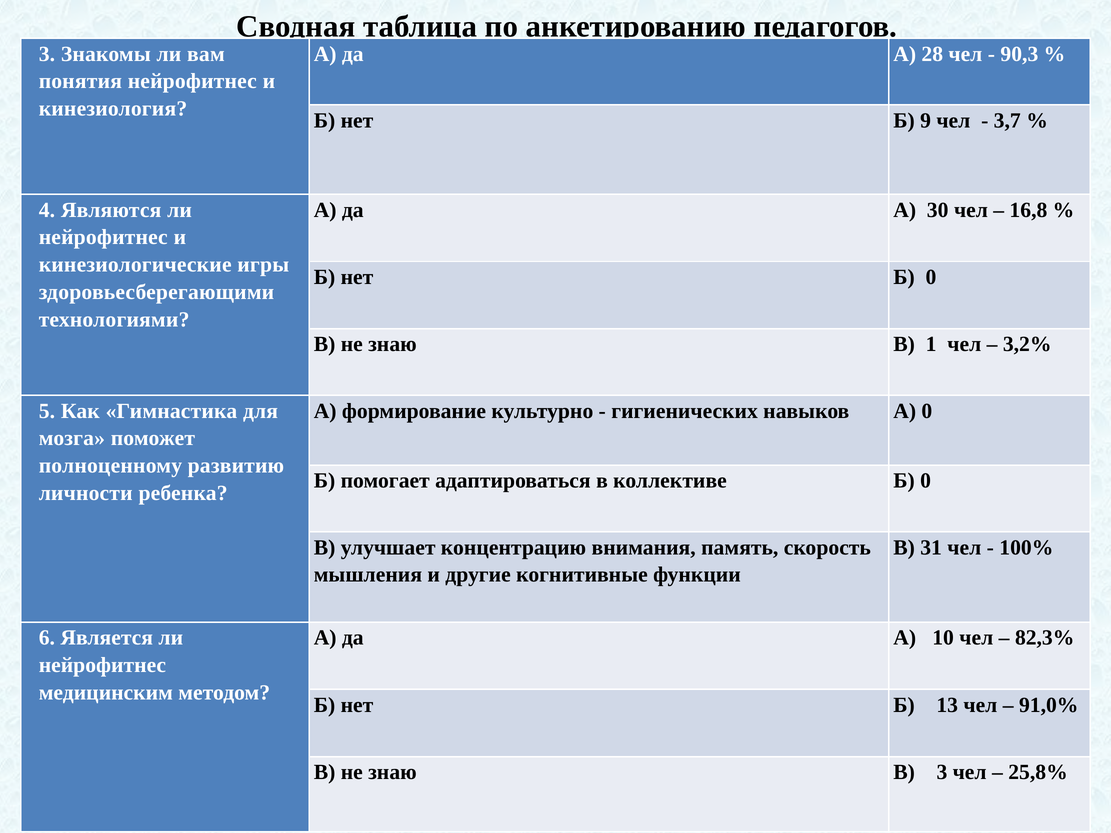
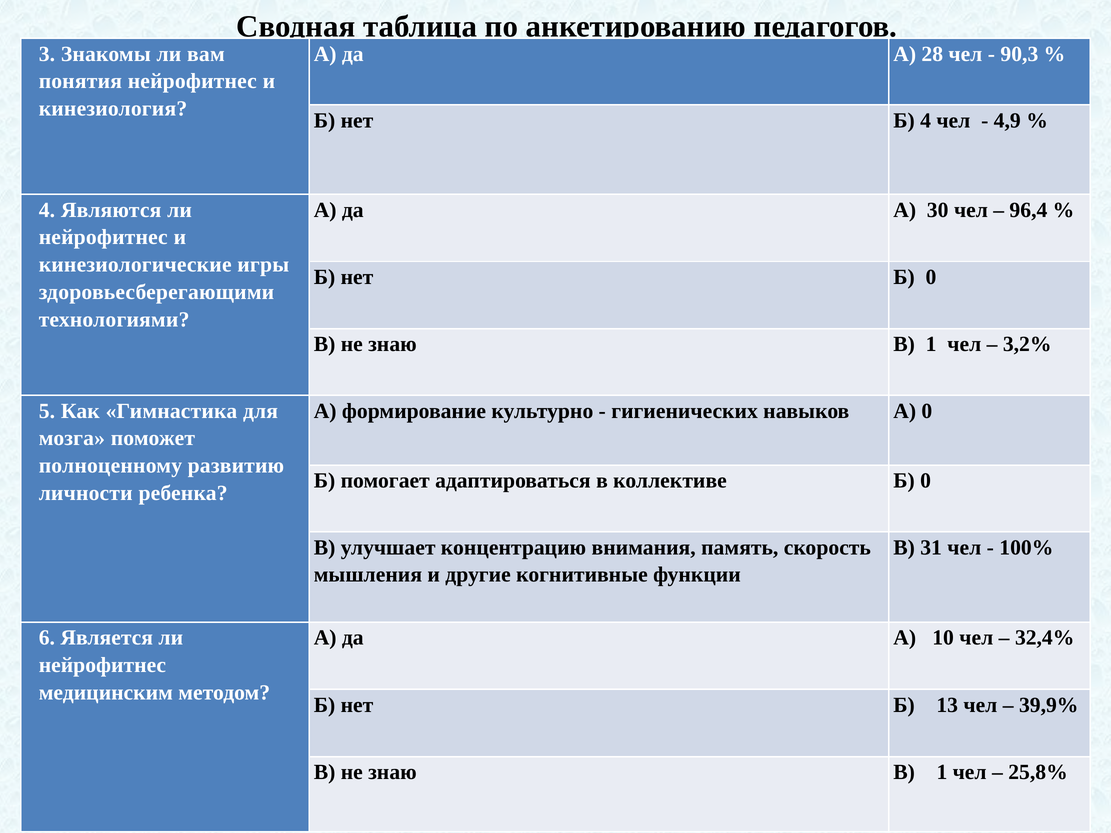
Б 9: 9 -> 4
3,7: 3,7 -> 4,9
16,8: 16,8 -> 96,4
82,3%: 82,3% -> 32,4%
91,0%: 91,0% -> 39,9%
3 at (942, 772): 3 -> 1
